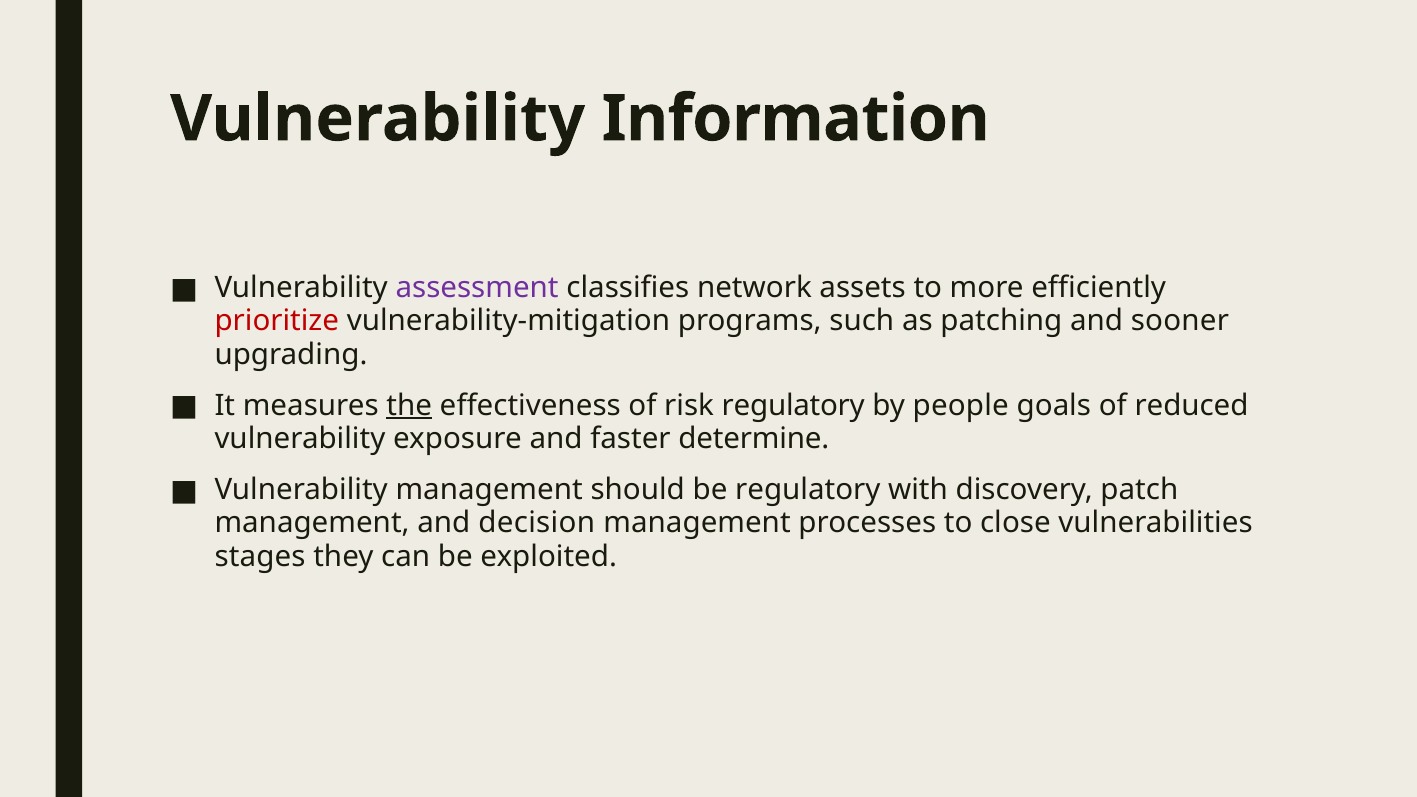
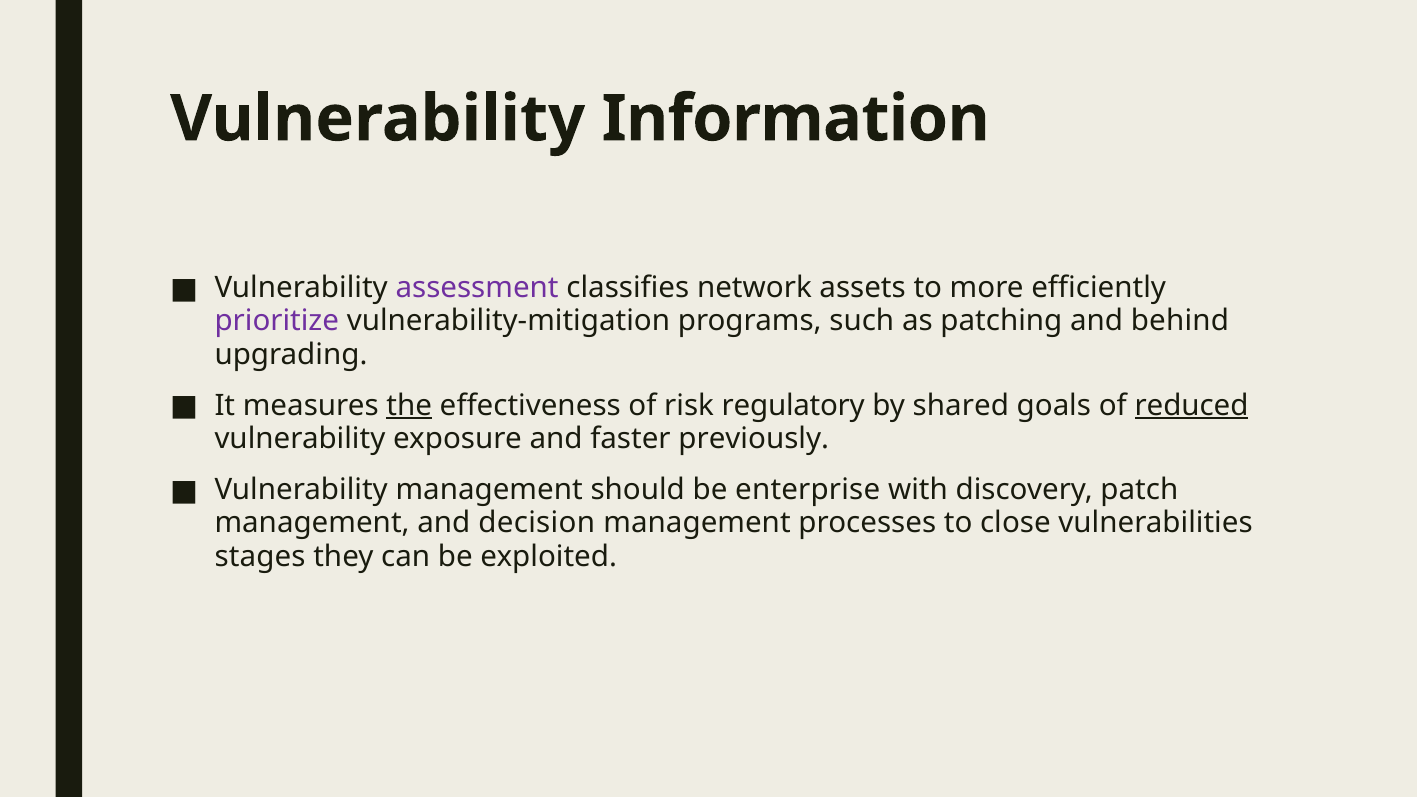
prioritize colour: red -> purple
sooner: sooner -> behind
people: people -> shared
reduced underline: none -> present
determine: determine -> previously
be regulatory: regulatory -> enterprise
